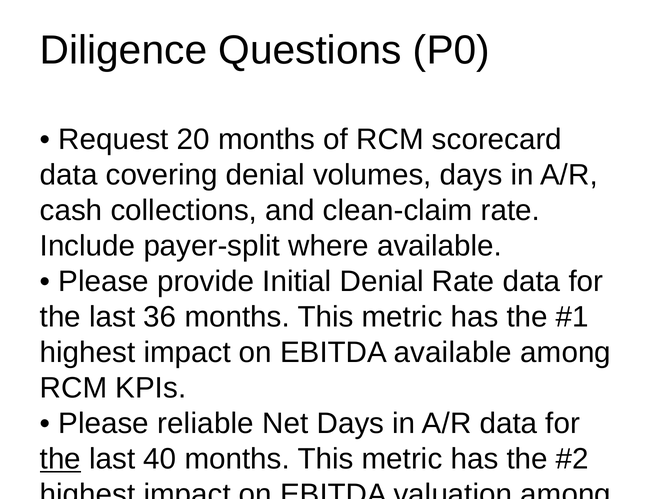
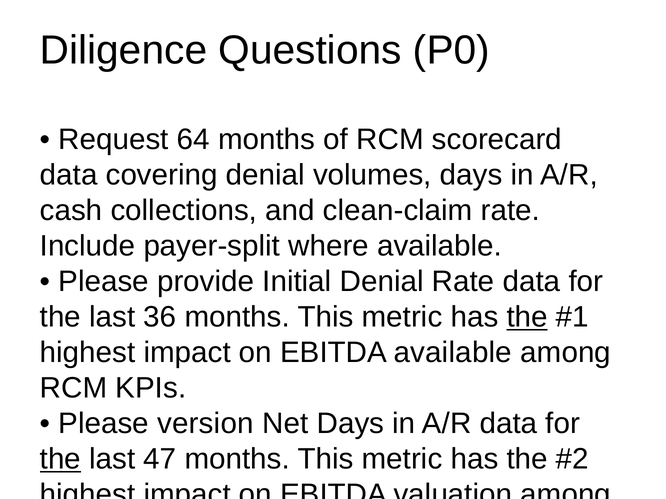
20: 20 -> 64
the at (527, 317) underline: none -> present
reliable: reliable -> version
40: 40 -> 47
